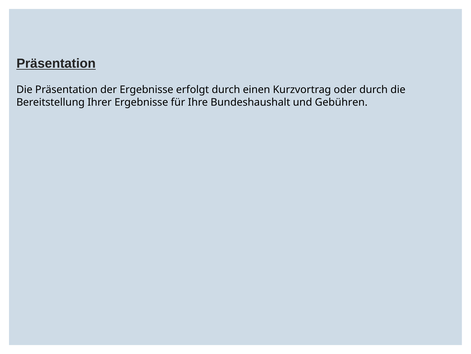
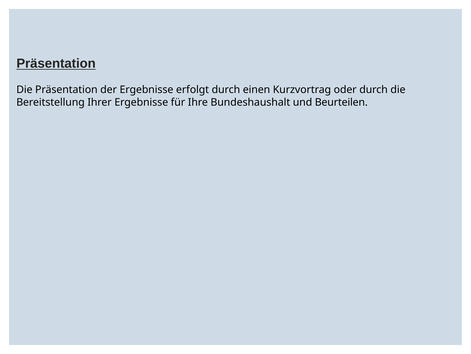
Gebühren: Gebühren -> Beurteilen
